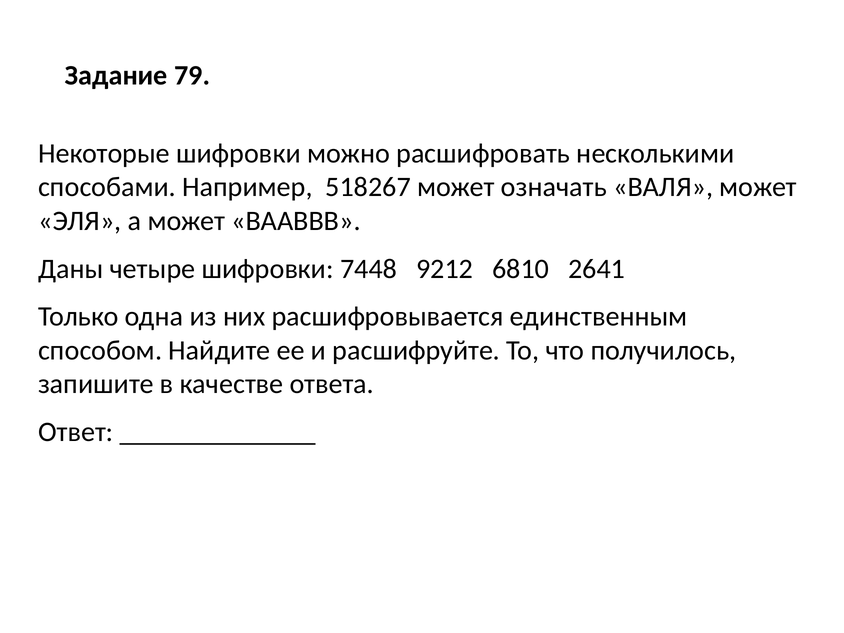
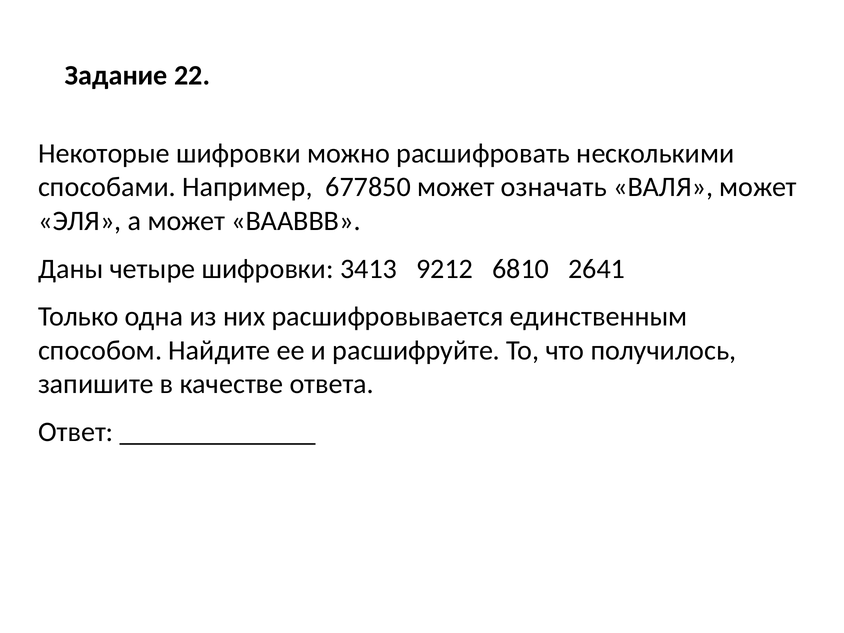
79: 79 -> 22
518267: 518267 -> 677850
7448: 7448 -> 3413
